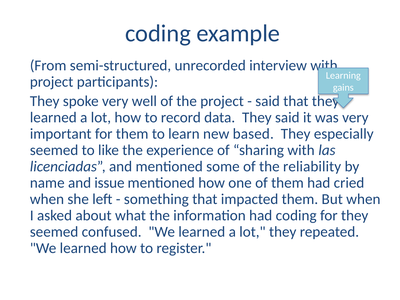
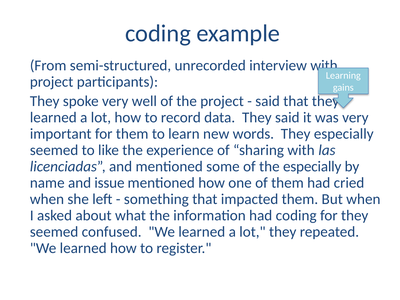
based: based -> words
the reliability: reliability -> especially
